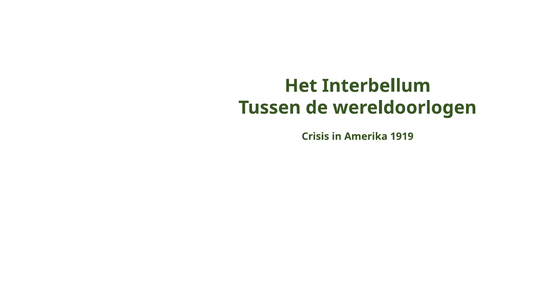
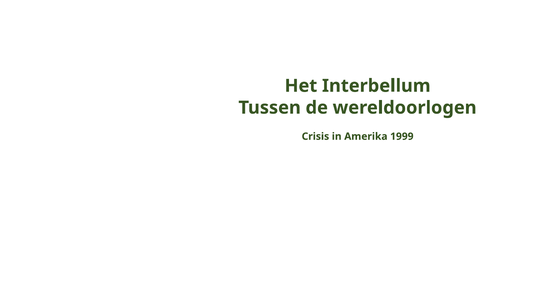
1919: 1919 -> 1999
